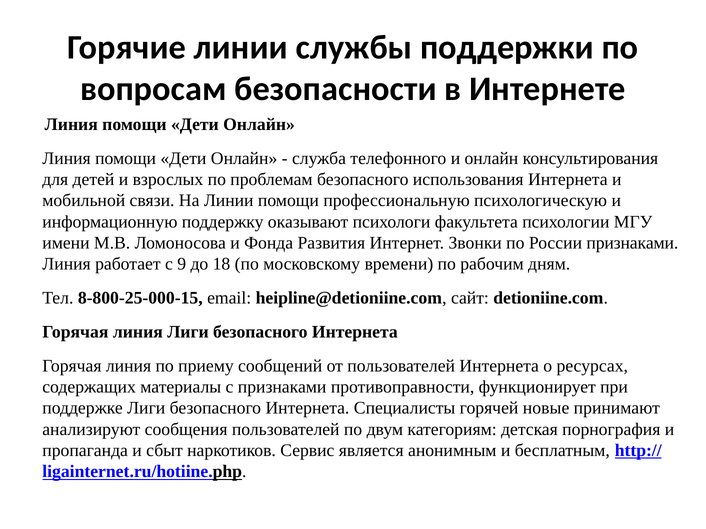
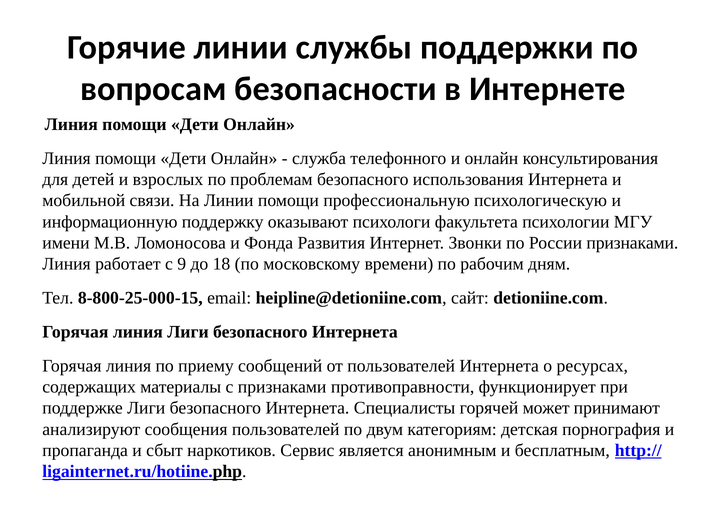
новые: новые -> может
